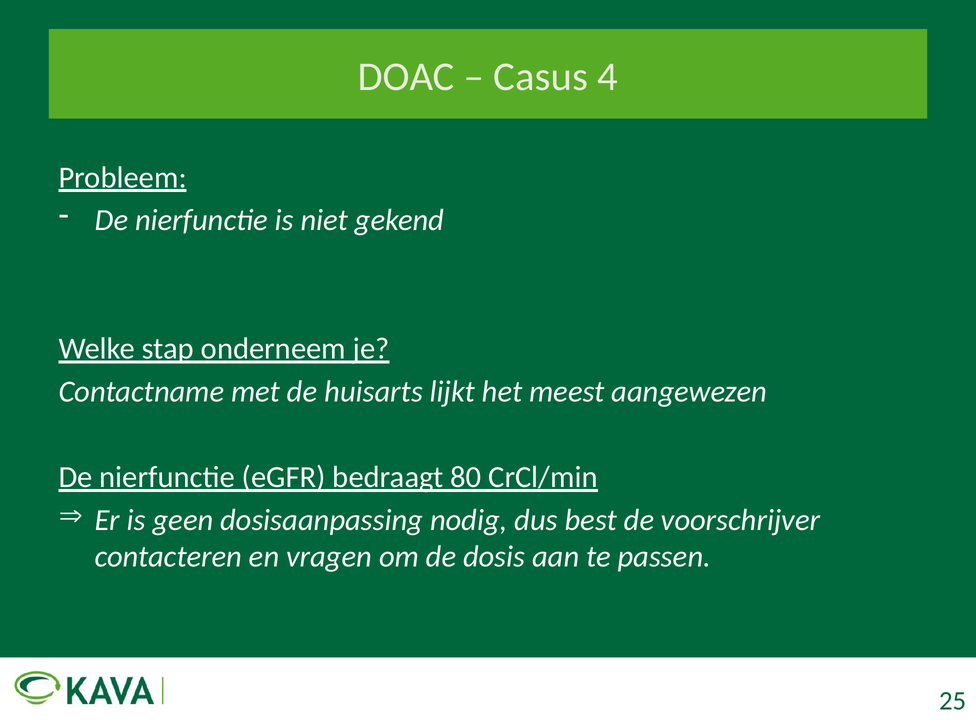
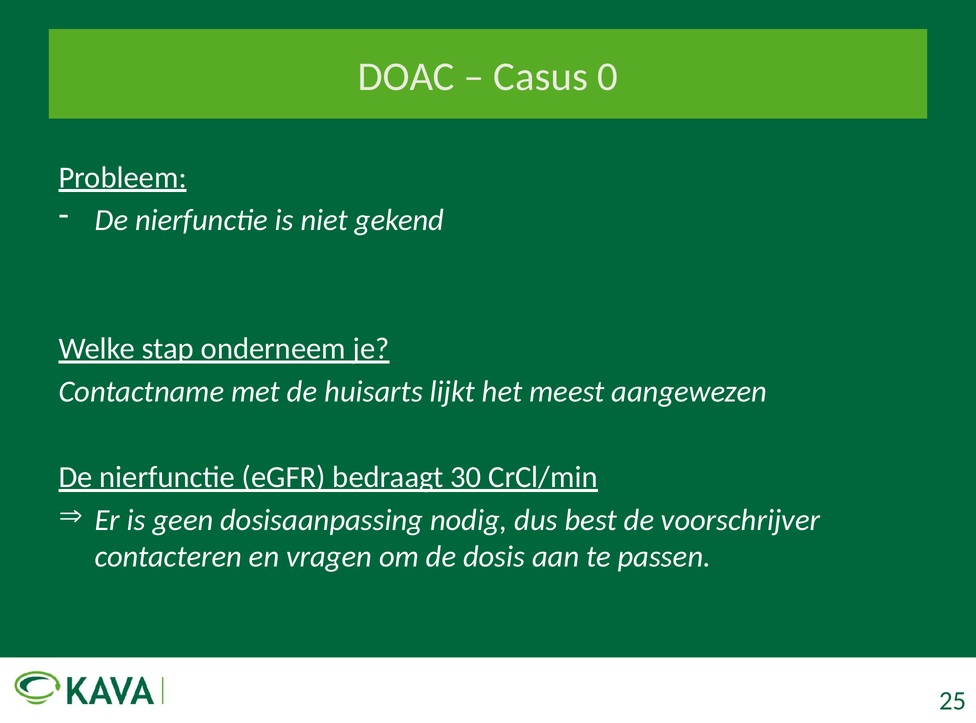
4: 4 -> 0
80: 80 -> 30
